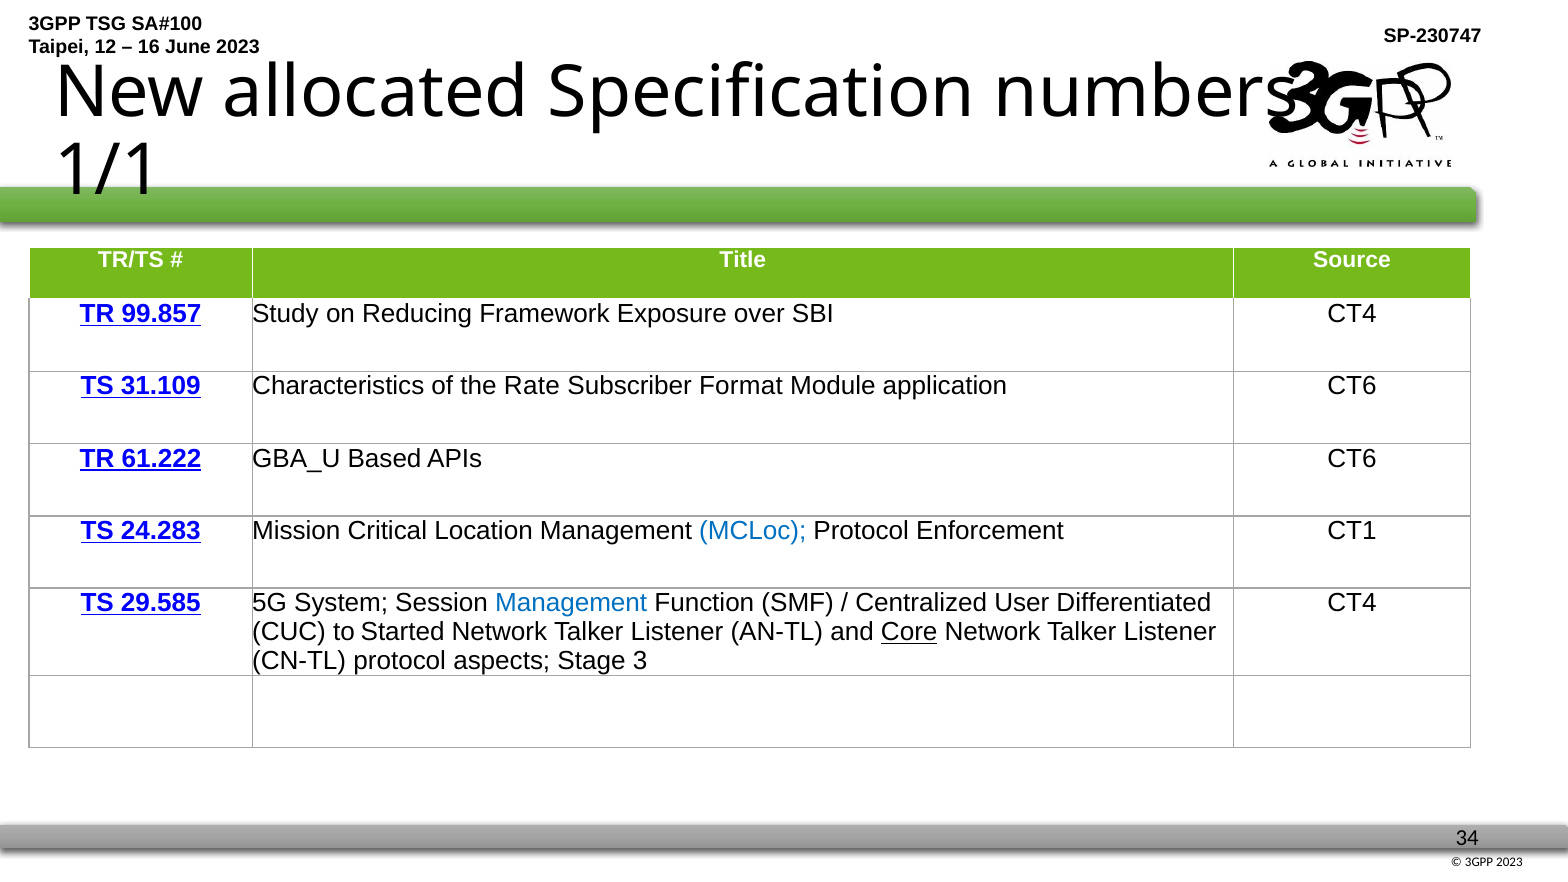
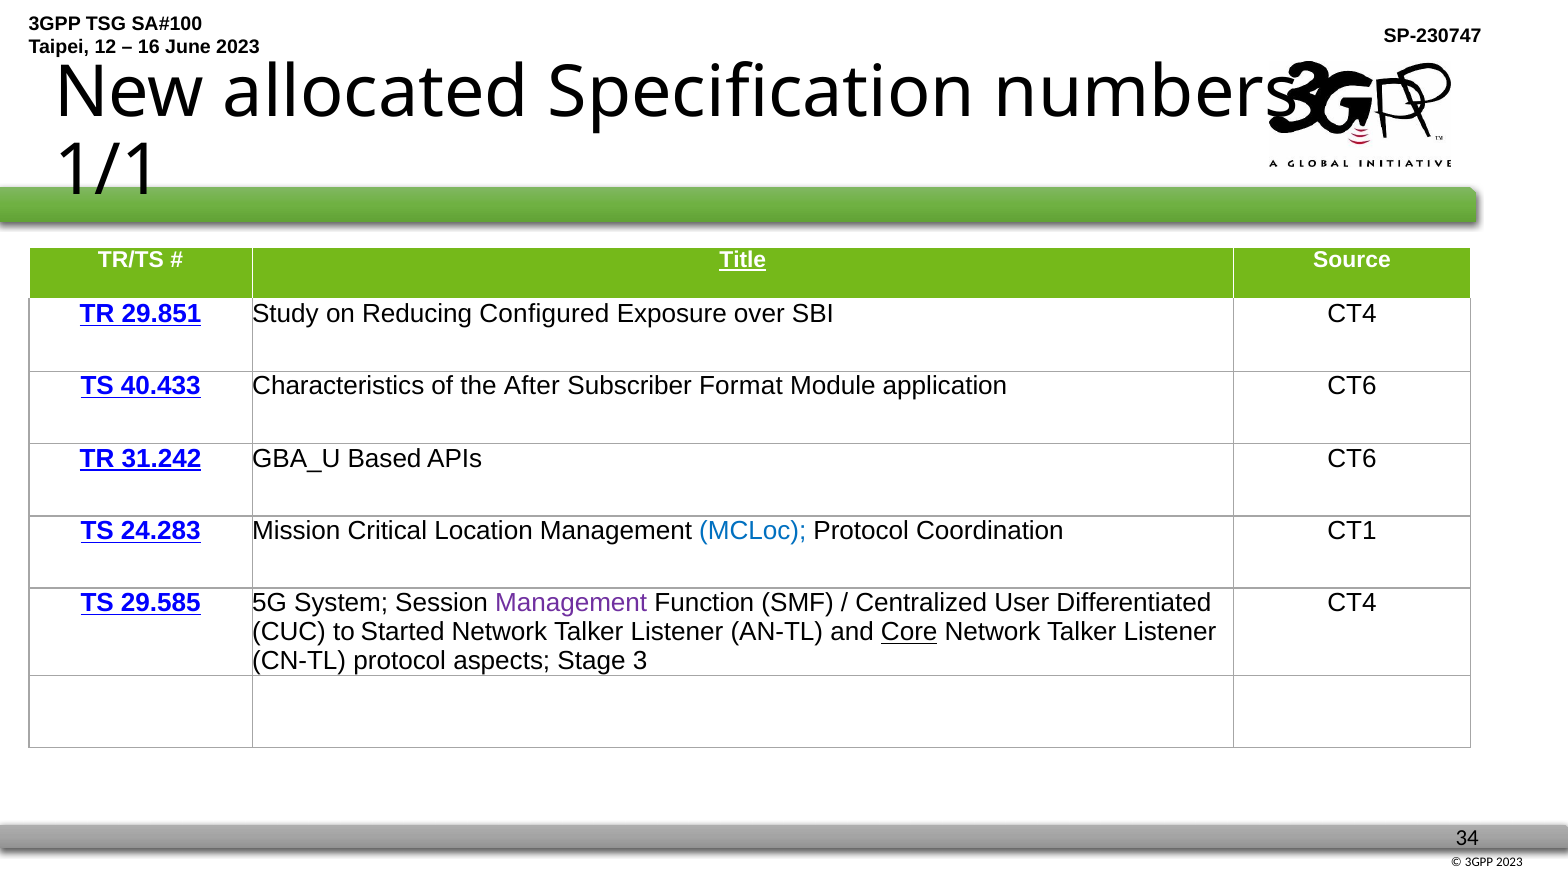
Title underline: none -> present
99.857: 99.857 -> 29.851
Framework: Framework -> Configured
31.109: 31.109 -> 40.433
Rate: Rate -> After
61.222: 61.222 -> 31.242
Enforcement: Enforcement -> Coordination
Management at (571, 603) colour: blue -> purple
